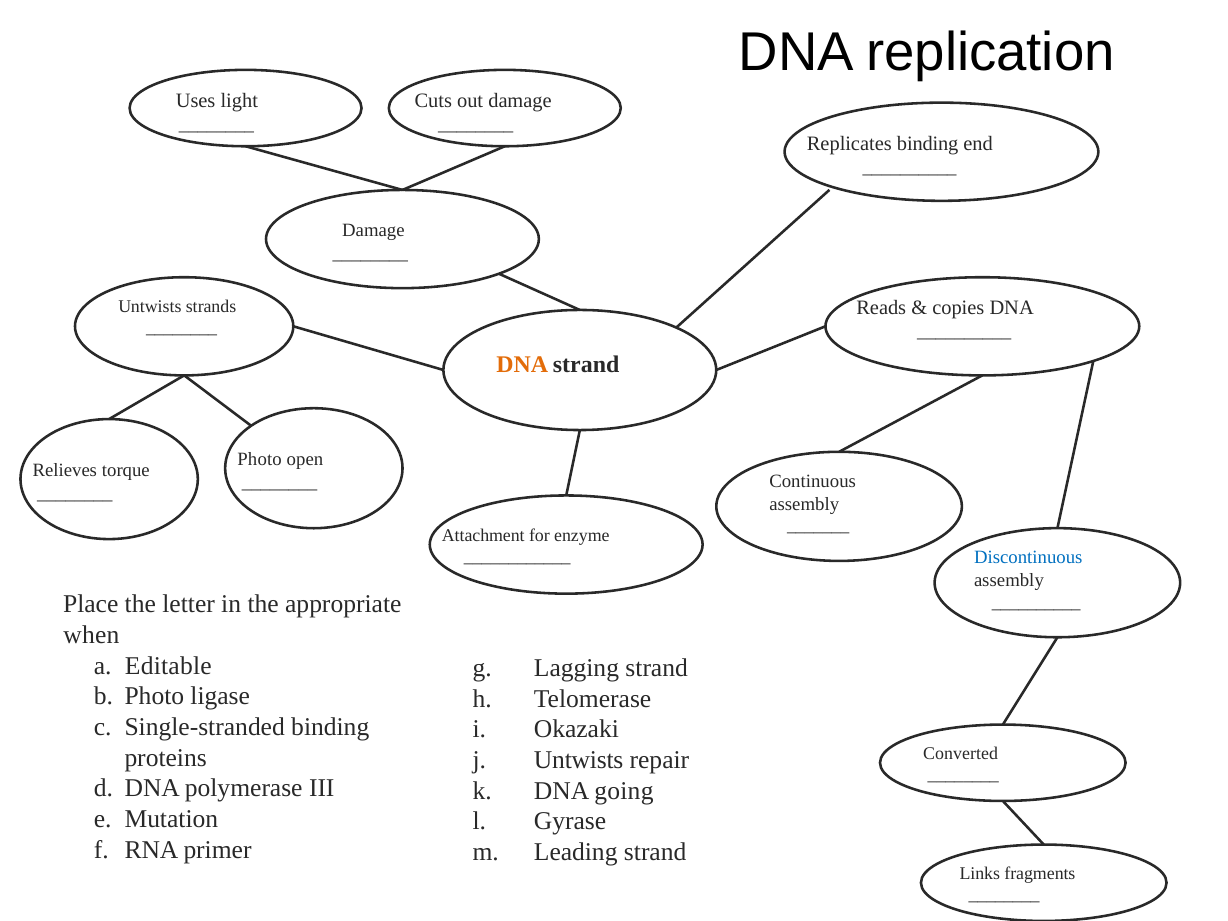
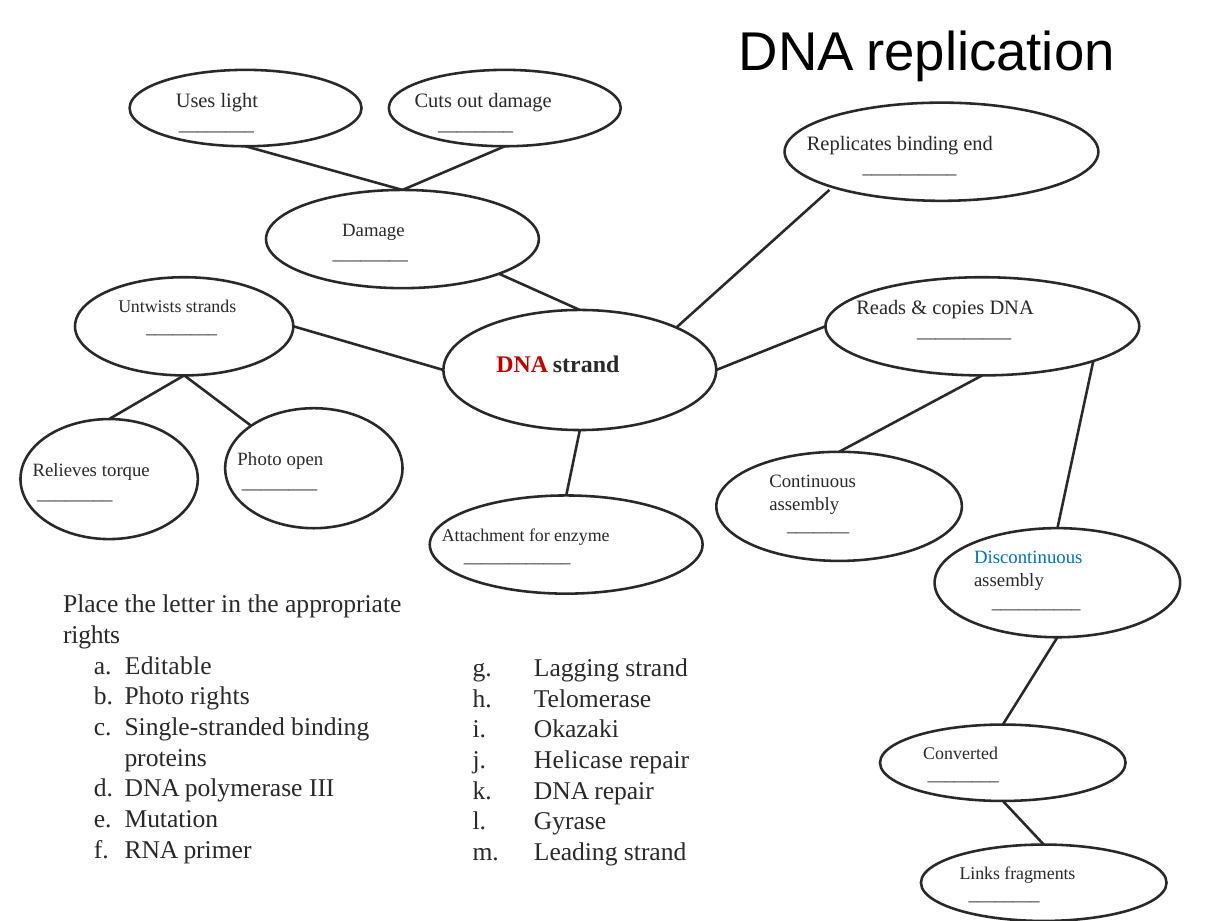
DNA at (522, 365) colour: orange -> red
when at (91, 635): when -> rights
Photo ligase: ligase -> rights
Untwists at (579, 760): Untwists -> Helicase
DNA going: going -> repair
